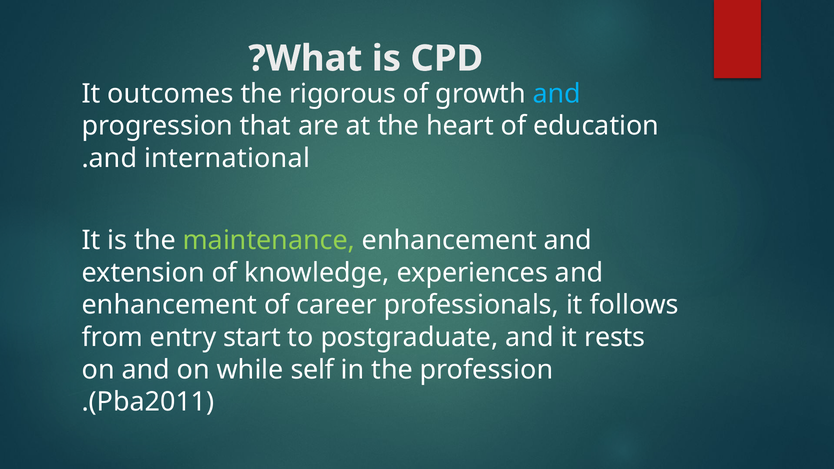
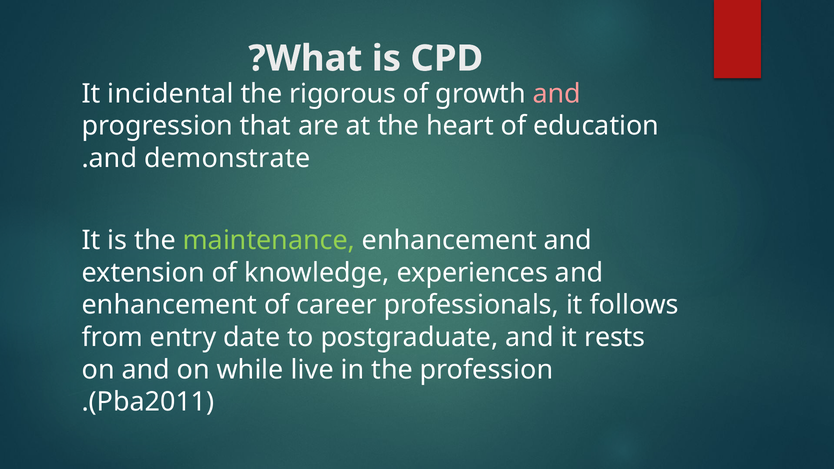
outcomes: outcomes -> incidental
and at (557, 94) colour: light blue -> pink
international: international -> demonstrate
start: start -> date
self: self -> live
